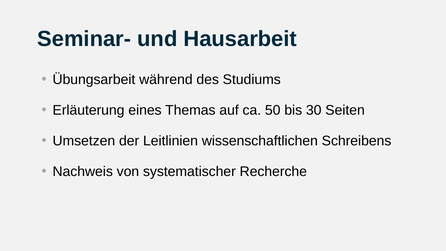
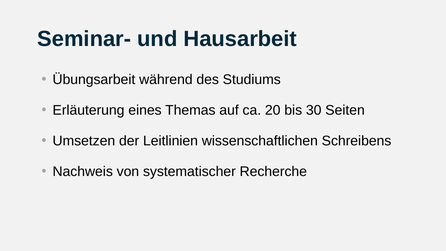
50: 50 -> 20
